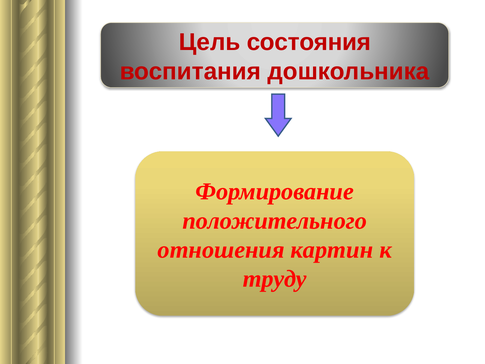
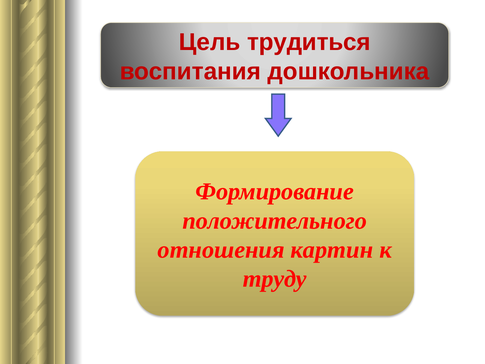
состояния: состояния -> трудиться
